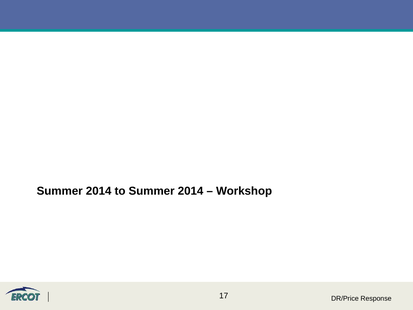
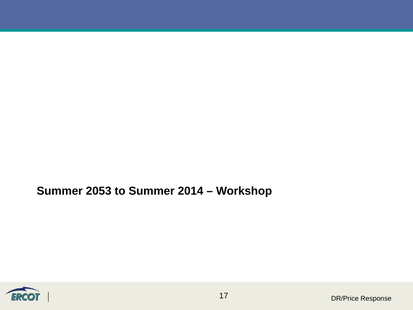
2014 at (99, 191): 2014 -> 2053
